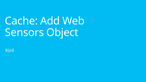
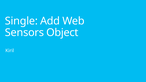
Cache: Cache -> Single
